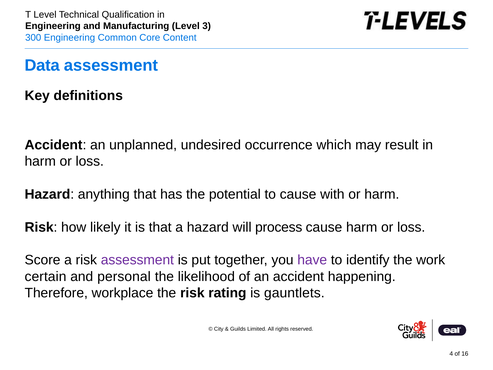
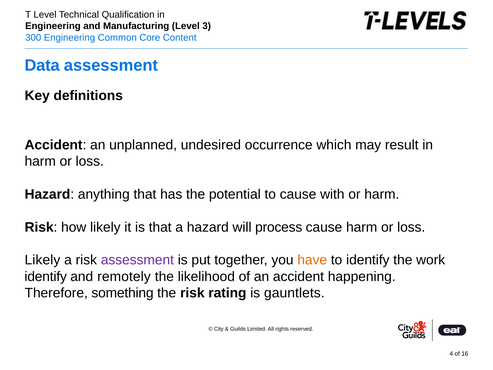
Score at (43, 260): Score -> Likely
have colour: purple -> orange
certain at (46, 276): certain -> identify
personal: personal -> remotely
workplace: workplace -> something
